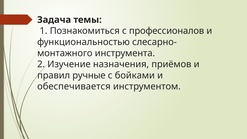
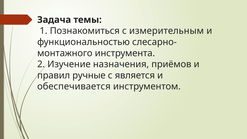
профессионалов: профессионалов -> измерительным
бойками: бойками -> является
